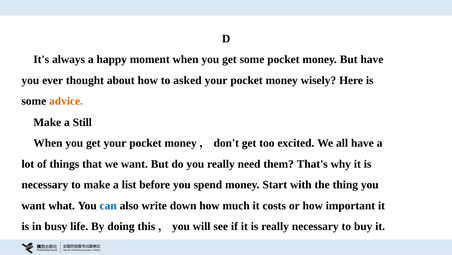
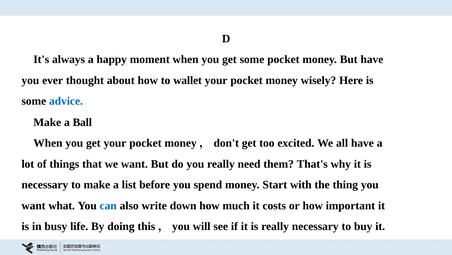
asked: asked -> wallet
advice colour: orange -> blue
Still: Still -> Ball
